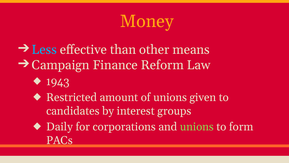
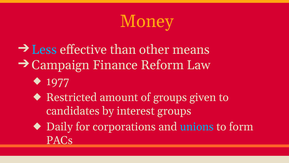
1943: 1943 -> 1977
of unions: unions -> groups
unions at (197, 126) colour: light green -> light blue
